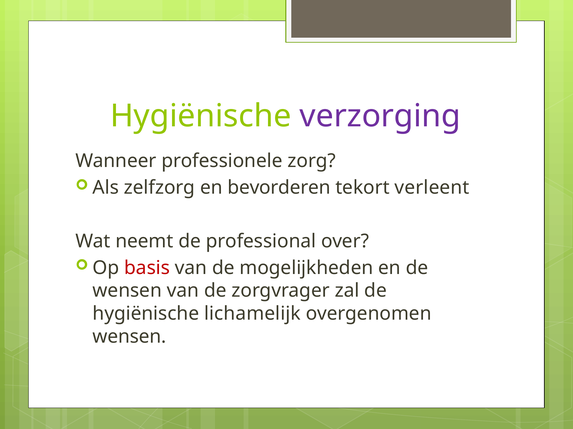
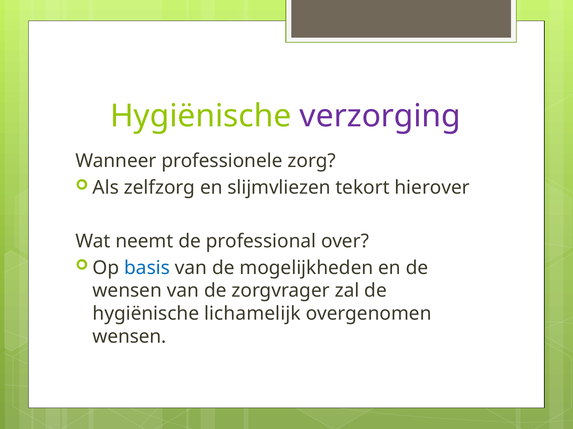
bevorderen: bevorderen -> slijmvliezen
verleent: verleent -> hierover
basis colour: red -> blue
